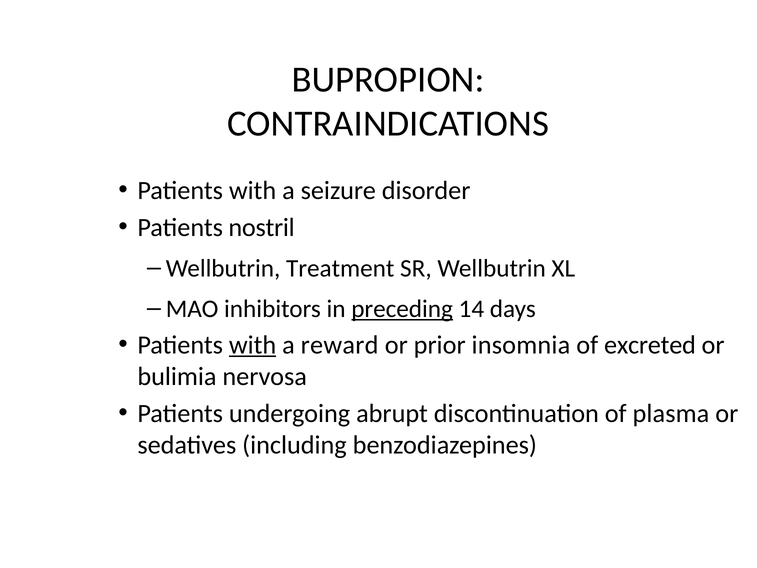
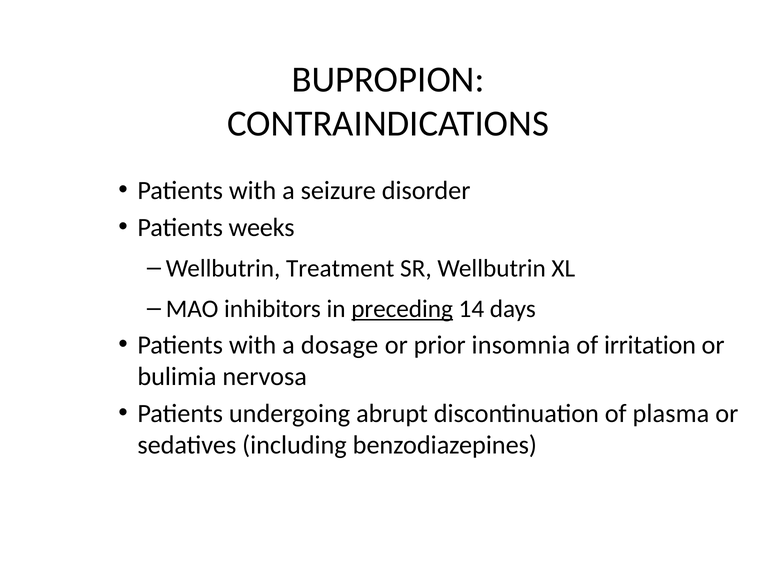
nostril: nostril -> weeks
with at (253, 345) underline: present -> none
reward: reward -> dosage
excreted: excreted -> irritation
